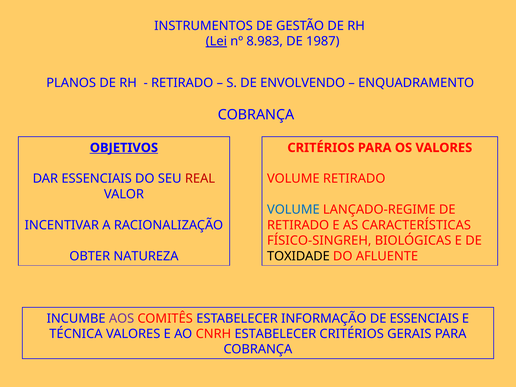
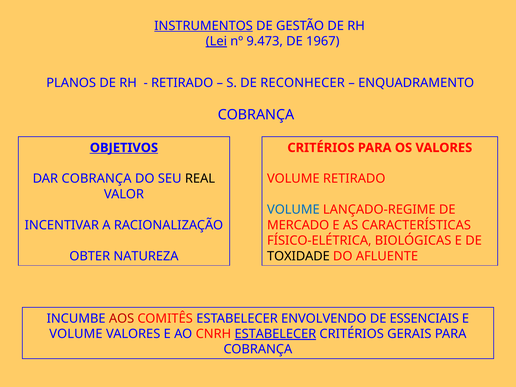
INSTRUMENTOS underline: none -> present
8.983: 8.983 -> 9.473
1987: 1987 -> 1967
ENVOLVENDO: ENVOLVENDO -> RECONHECER
DAR ESSENCIAIS: ESSENCIAIS -> COBRANÇA
REAL colour: red -> black
RETIRADO at (298, 225): RETIRADO -> MERCADO
FÍSICO-SINGREH: FÍSICO-SINGREH -> FÍSICO-ELÉTRICA
AOS colour: purple -> red
INFORMAÇÃO: INFORMAÇÃO -> ENVOLVENDO
TÉCNICA at (76, 334): TÉCNICA -> VOLUME
ESTABELECER at (275, 334) underline: none -> present
